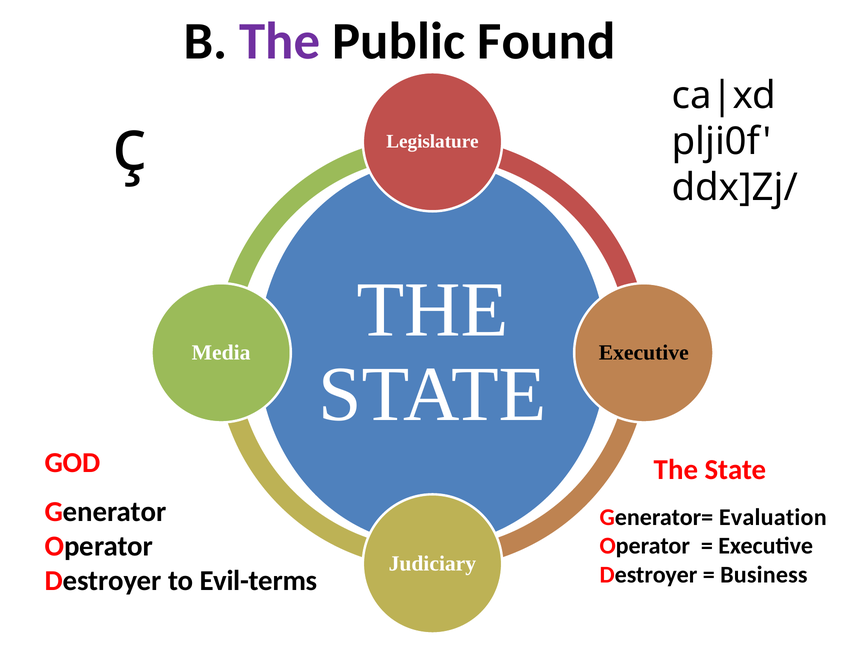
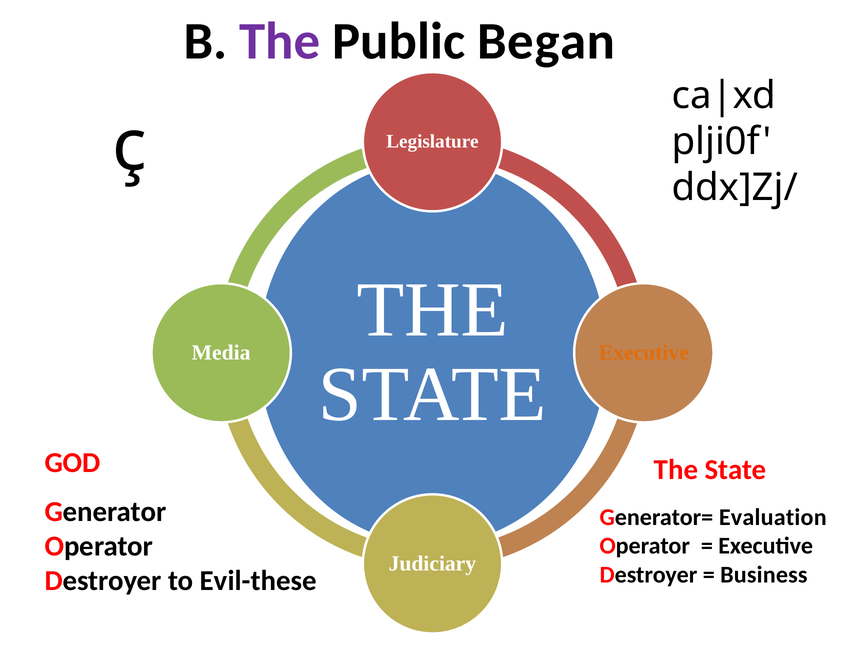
Found: Found -> Began
Executive at (644, 353) colour: black -> orange
Evil-terms: Evil-terms -> Evil-these
